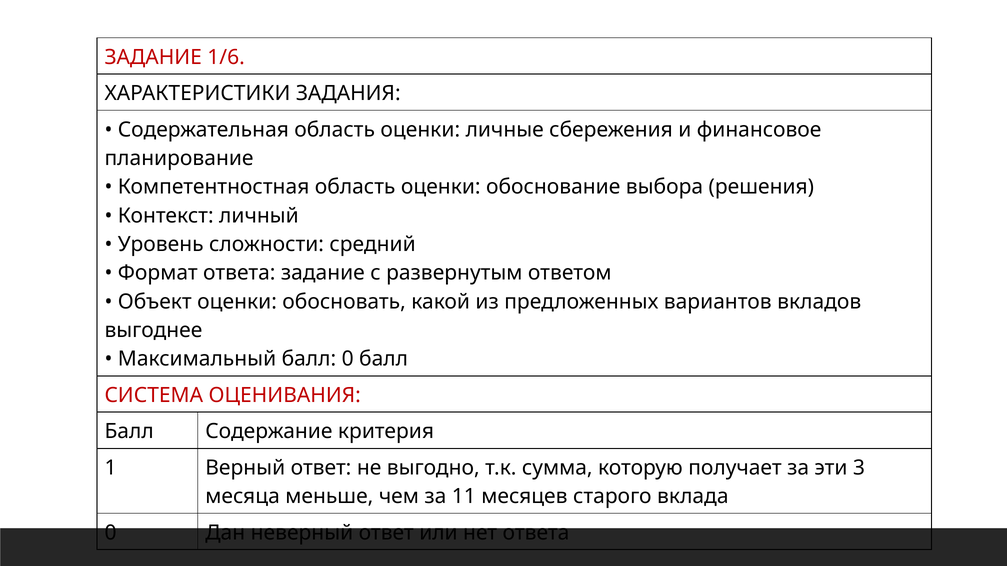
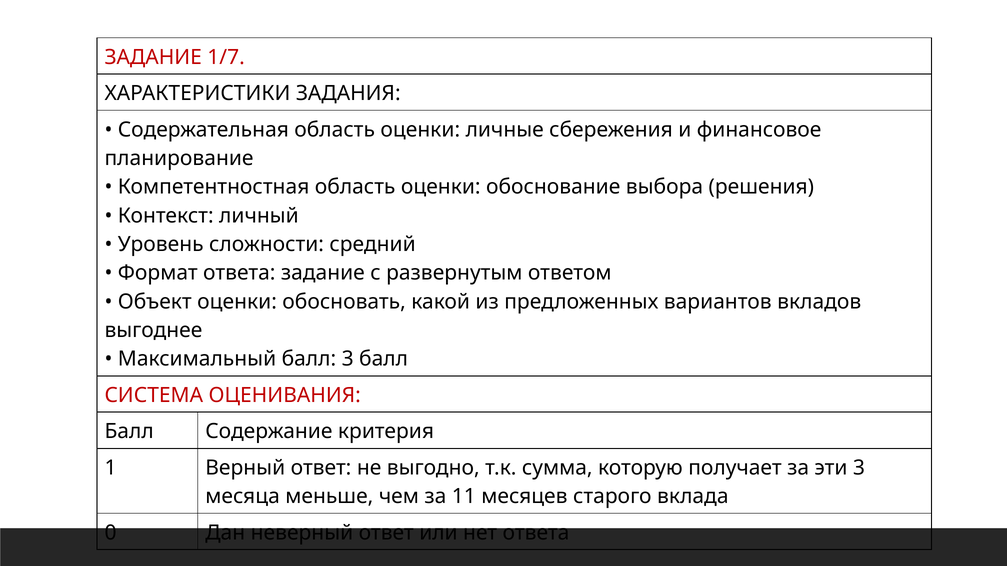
1/6: 1/6 -> 1/7
балл 0: 0 -> 3
